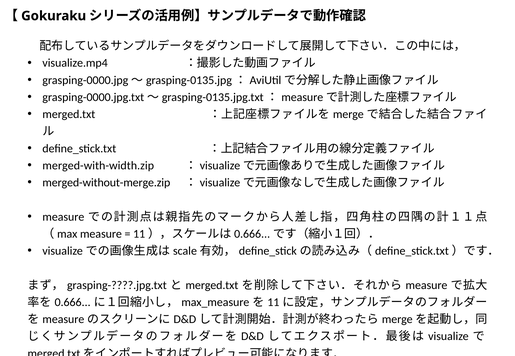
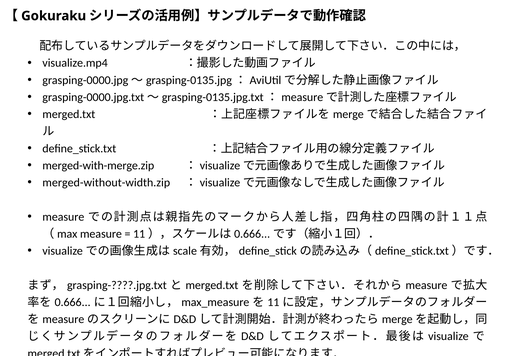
merged-with-width.zip: merged-with-width.zip -> merged-with-merge.zip
merged-without-merge.zip: merged-without-merge.zip -> merged-without-width.zip
